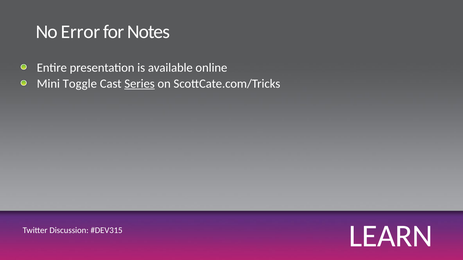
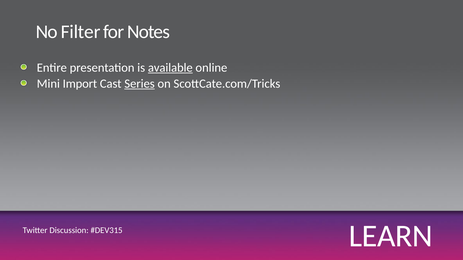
Error: Error -> Filter
available underline: none -> present
Toggle: Toggle -> Import
